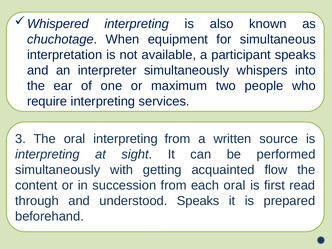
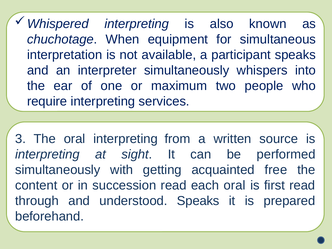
flow: flow -> free
succession from: from -> read
